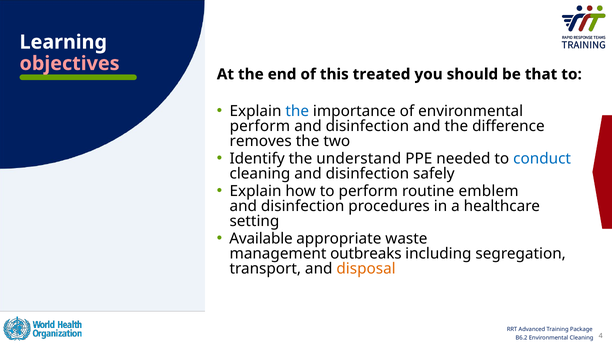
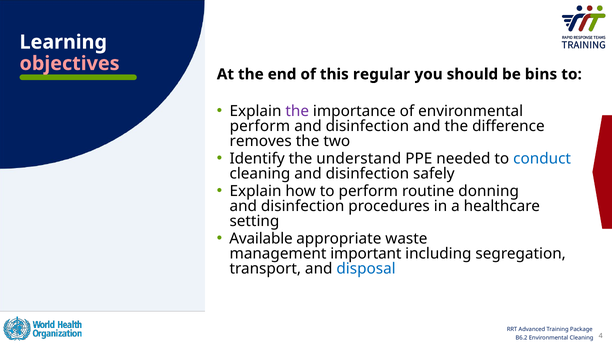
treated: treated -> regular
that: that -> bins
the at (297, 111) colour: blue -> purple
emblem: emblem -> donning
outbreaks: outbreaks -> important
disposal colour: orange -> blue
